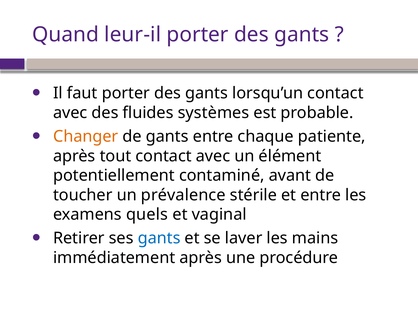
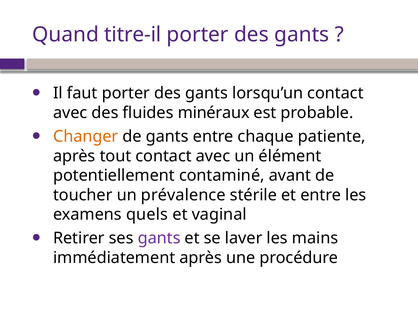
leur-il: leur-il -> titre-il
systèmes: systèmes -> minéraux
gants at (159, 238) colour: blue -> purple
